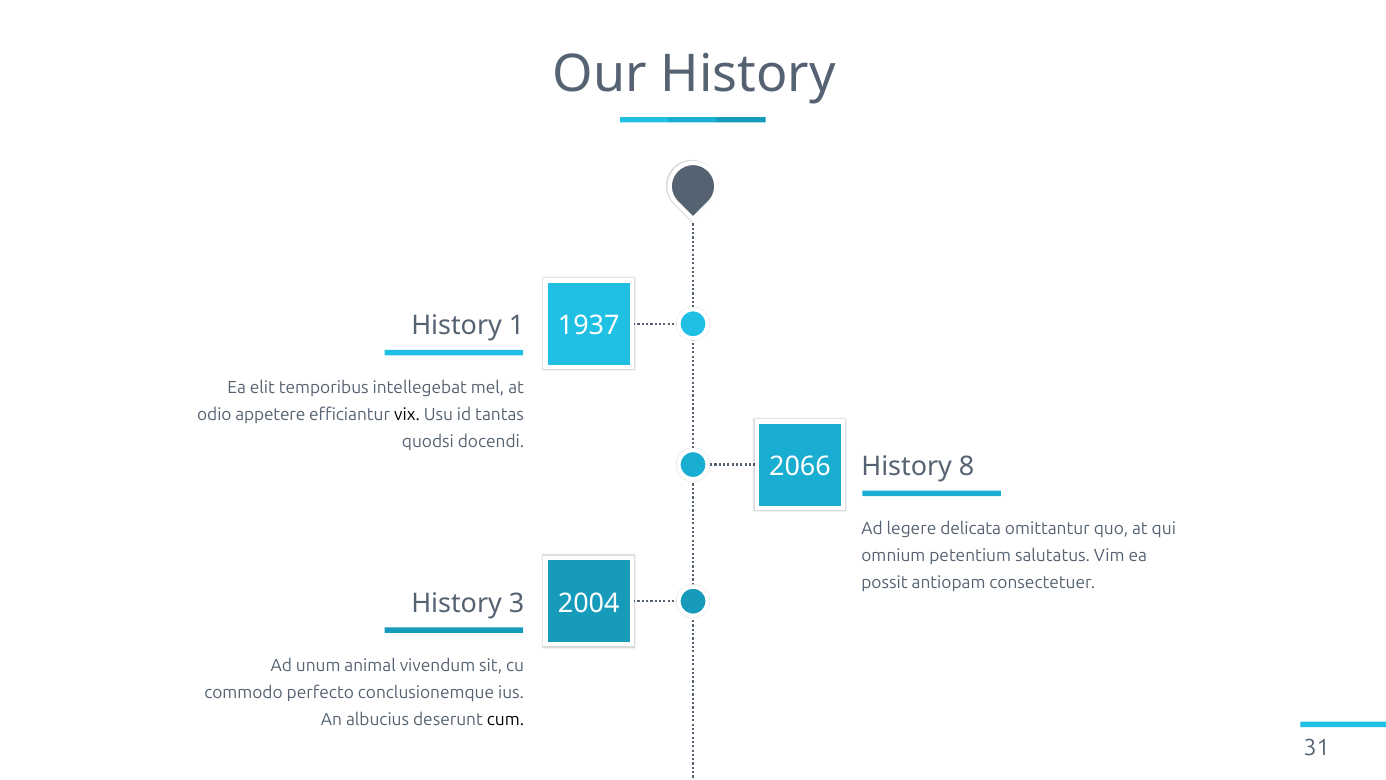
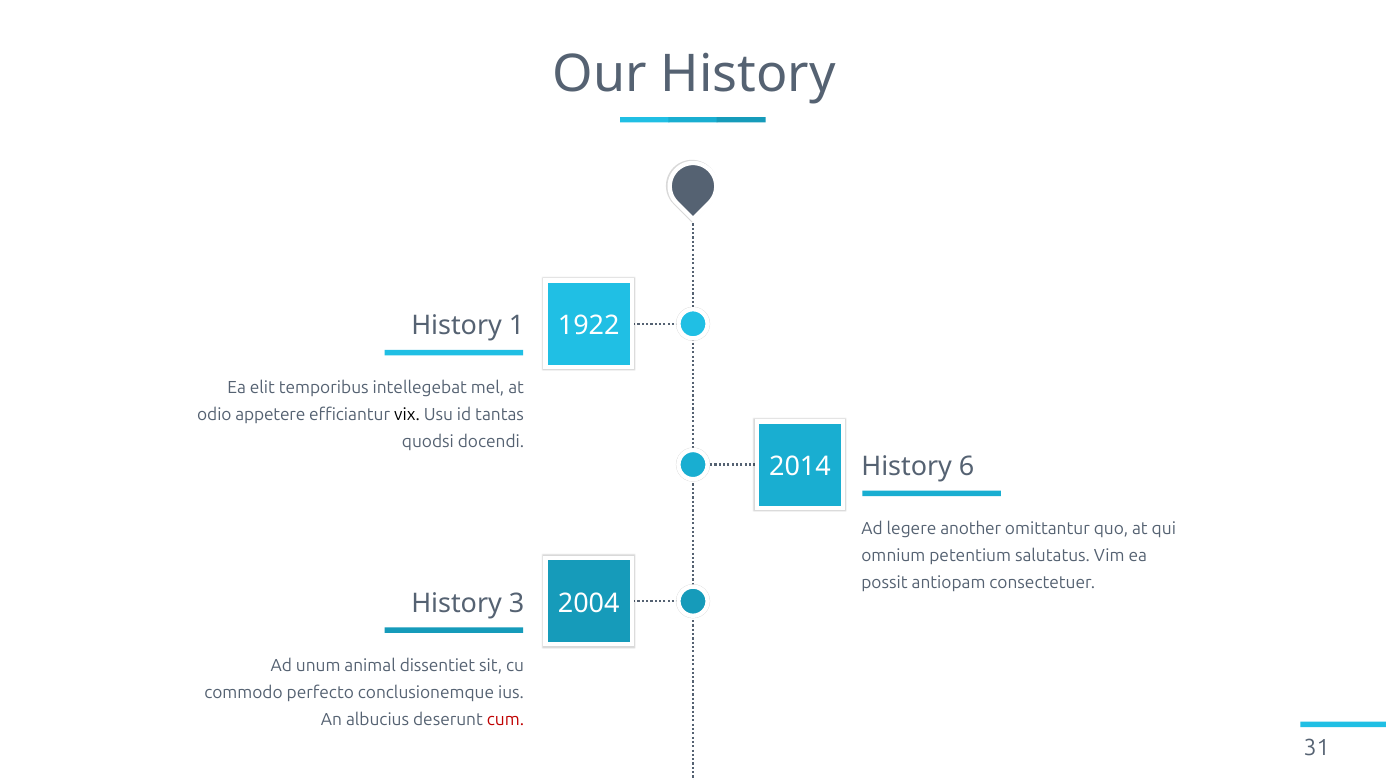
1937: 1937 -> 1922
2066: 2066 -> 2014
8: 8 -> 6
delicata: delicata -> another
vivendum: vivendum -> dissentiet
cum colour: black -> red
